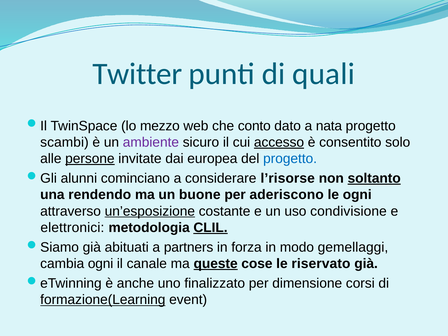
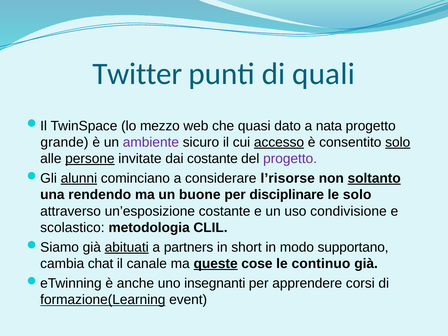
conto: conto -> quasi
scambi: scambi -> grande
solo at (398, 142) underline: none -> present
dai europea: europea -> costante
progetto at (290, 159) colour: blue -> purple
alunni underline: none -> present
aderiscono: aderiscono -> disciplinare
le ogni: ogni -> solo
un’esposizione underline: present -> none
elettronici: elettronici -> scolastico
CLIL underline: present -> none
abituati underline: none -> present
forza: forza -> short
gemellaggi: gemellaggi -> supportano
cambia ogni: ogni -> chat
riservato: riservato -> continuo
finalizzato: finalizzato -> insegnanti
dimensione: dimensione -> apprendere
